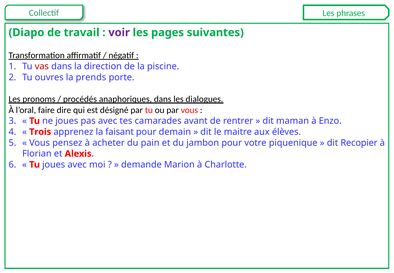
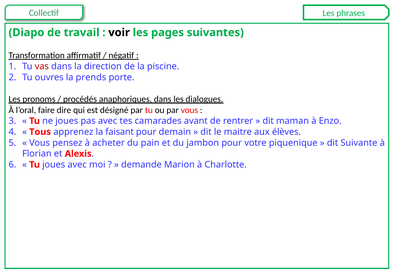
voir colour: purple -> black
Trois: Trois -> Tous
Recopier: Recopier -> Suivante
